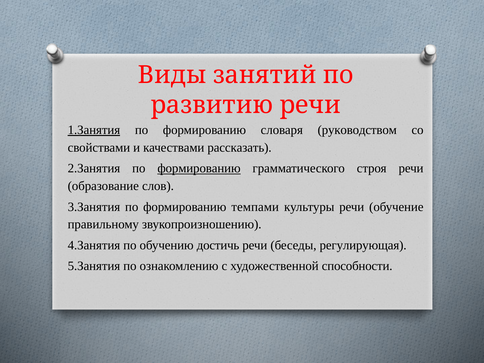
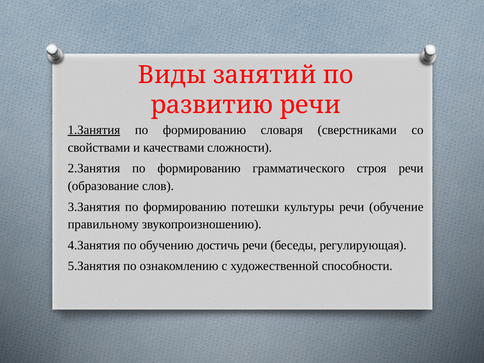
руководством: руководством -> сверстниками
рассказать: рассказать -> сложности
формированию at (199, 168) underline: present -> none
темпами: темпами -> потешки
